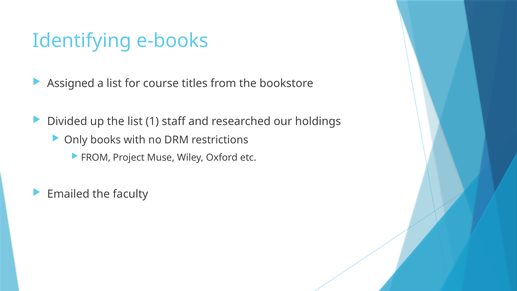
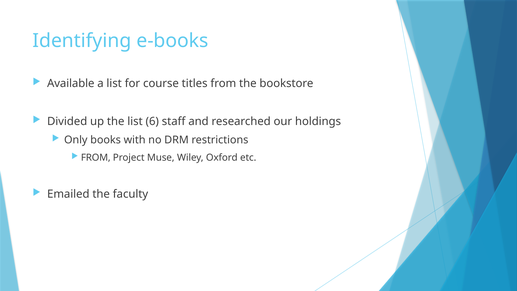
Assigned: Assigned -> Available
1: 1 -> 6
